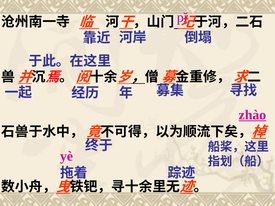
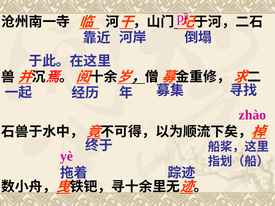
zhào underline: present -> none
